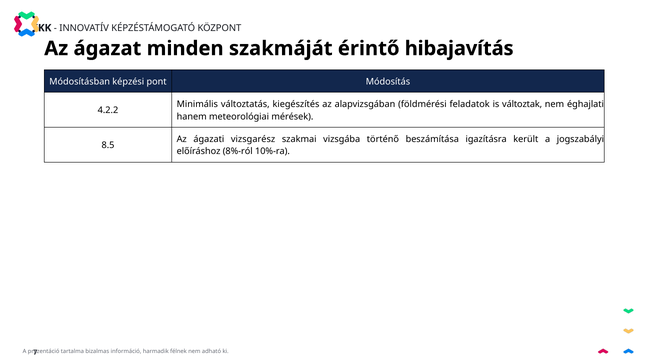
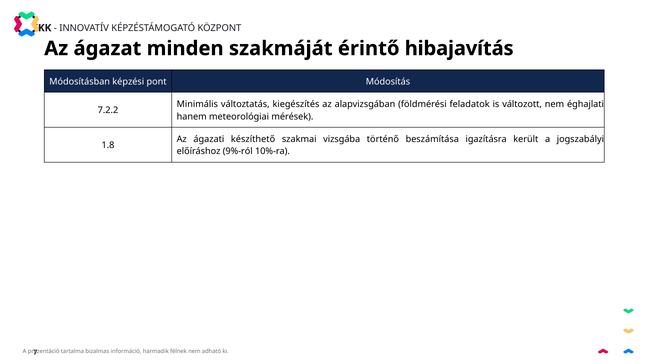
változtak: változtak -> változott
4.2.2: 4.2.2 -> 7.2.2
vizsgarész: vizsgarész -> készíthető
8.5: 8.5 -> 1.8
8%-ról: 8%-ról -> 9%-ról
